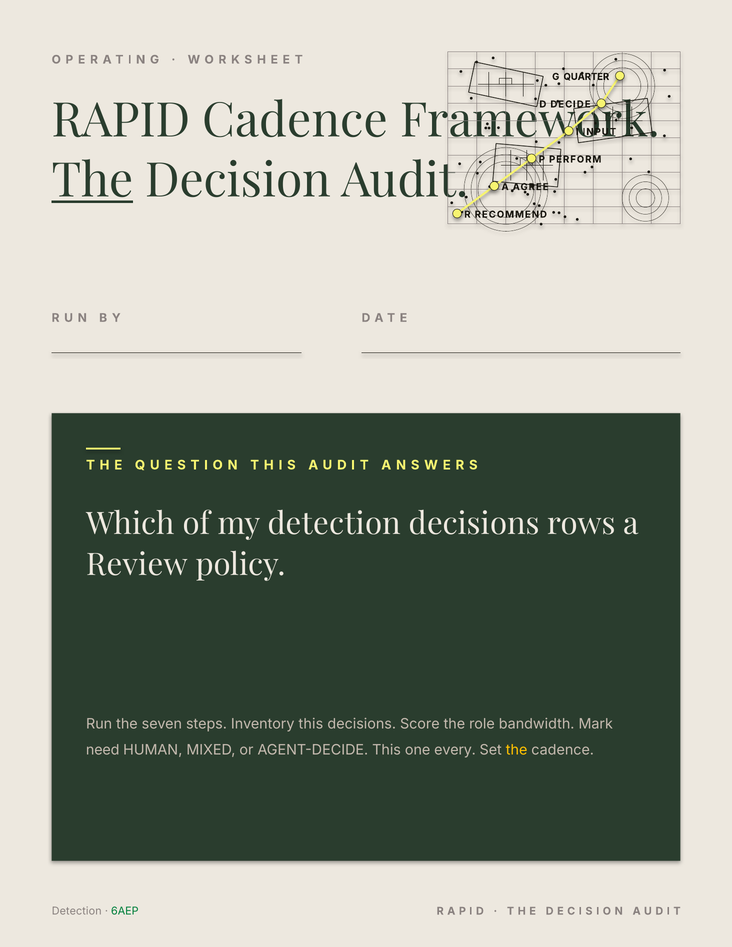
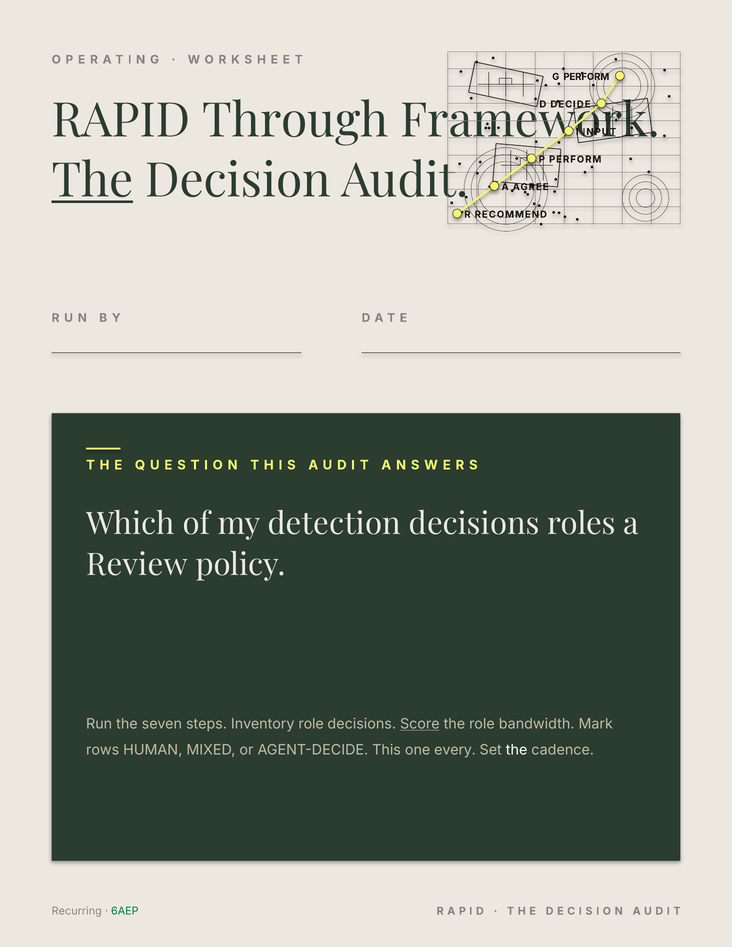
G QUARTER: QUARTER -> PERFORM
RAPID Cadence: Cadence -> Through
rows: rows -> roles
Inventory this: this -> role
Score underline: none -> present
need: need -> rows
the at (517, 750) colour: yellow -> white
Detection at (77, 911): Detection -> Recurring
